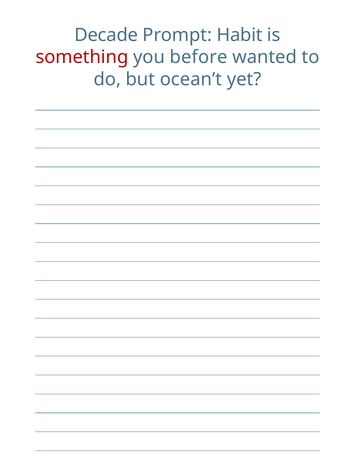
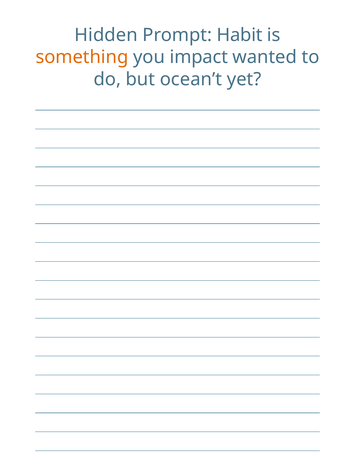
Decade: Decade -> Hidden
something colour: red -> orange
before: before -> impact
